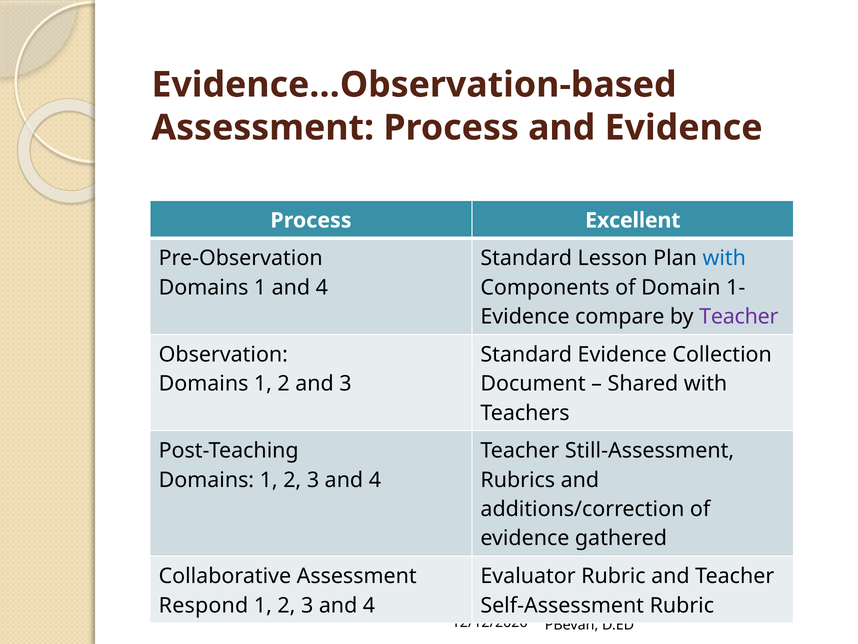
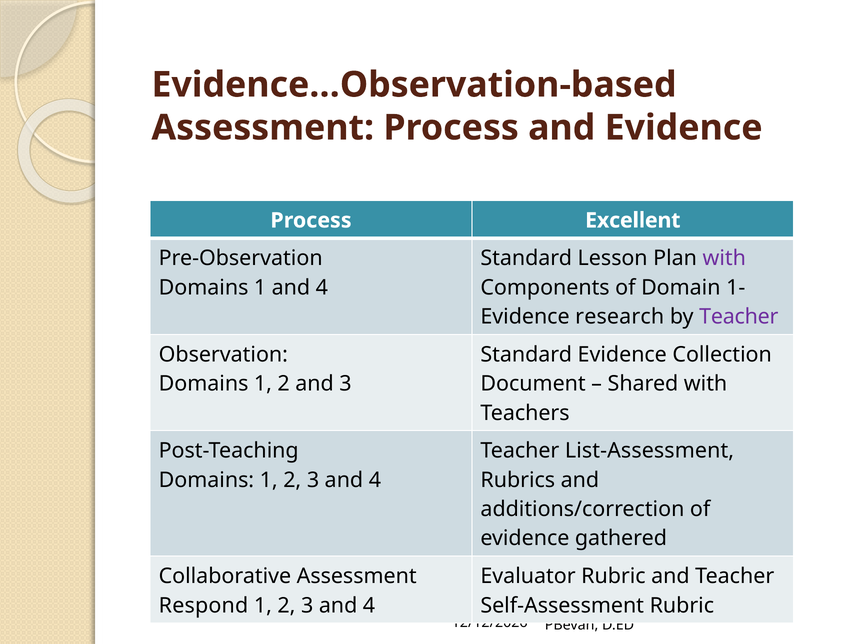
with at (724, 258) colour: blue -> purple
compare: compare -> research
Still-Assessment: Still-Assessment -> List-Assessment
